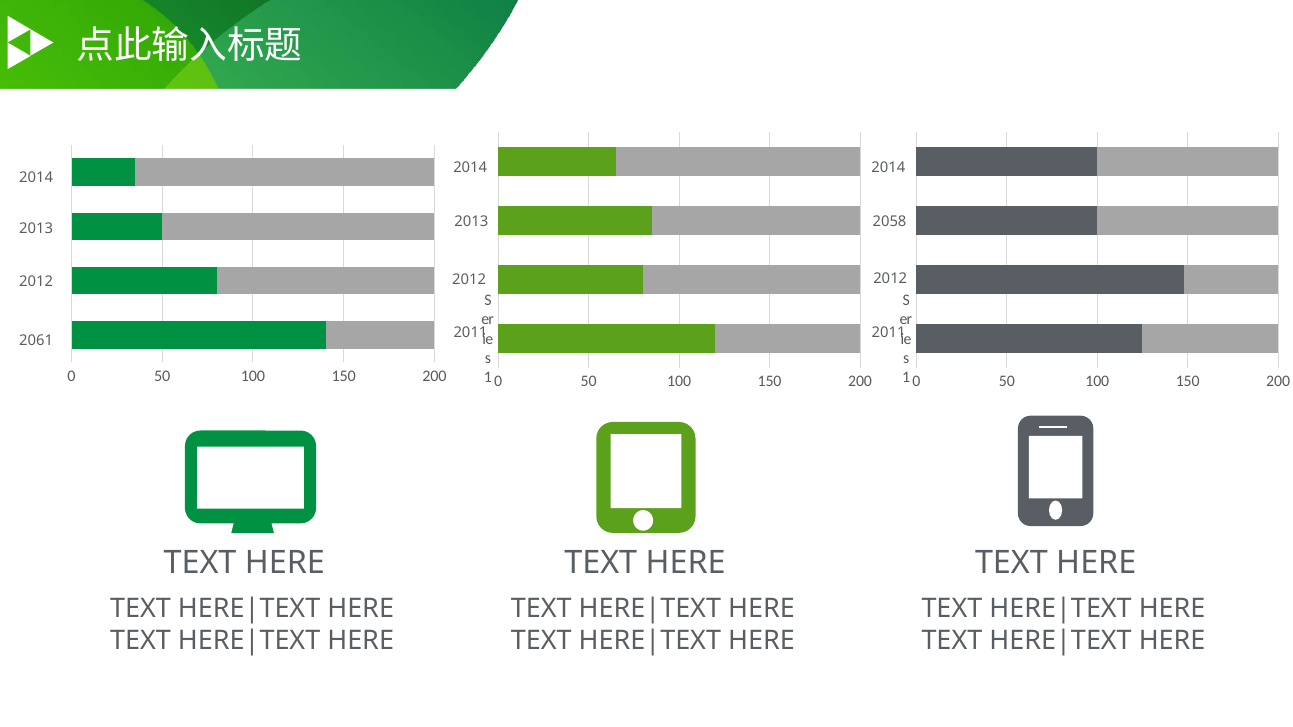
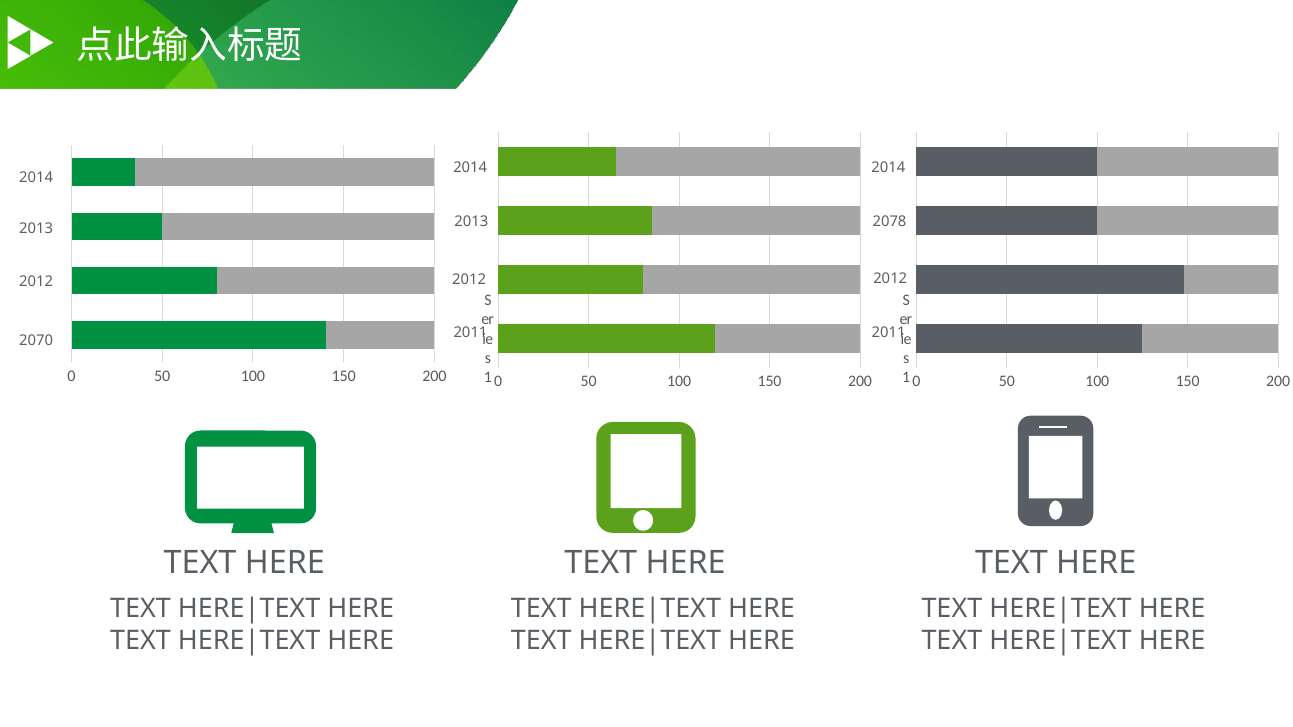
2058: 2058 -> 2078
2061: 2061 -> 2070
